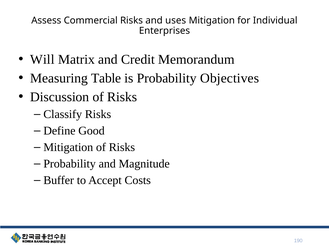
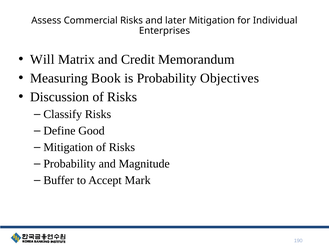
uses: uses -> later
Table: Table -> Book
Costs: Costs -> Mark
